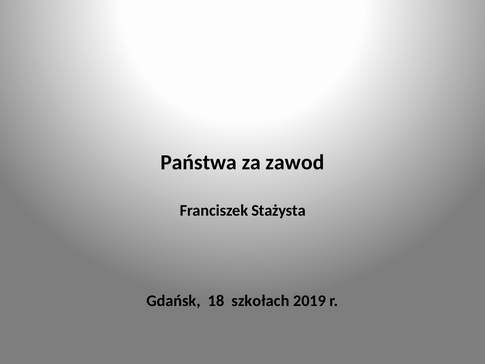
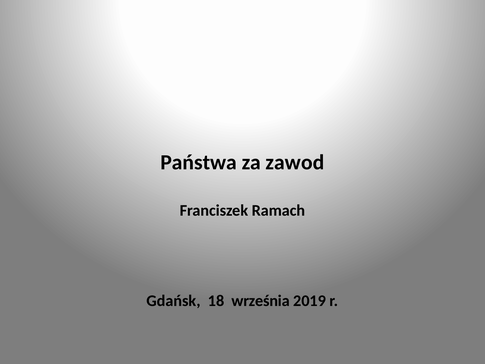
Stażysta: Stażysta -> Ramach
szkołach: szkołach -> września
